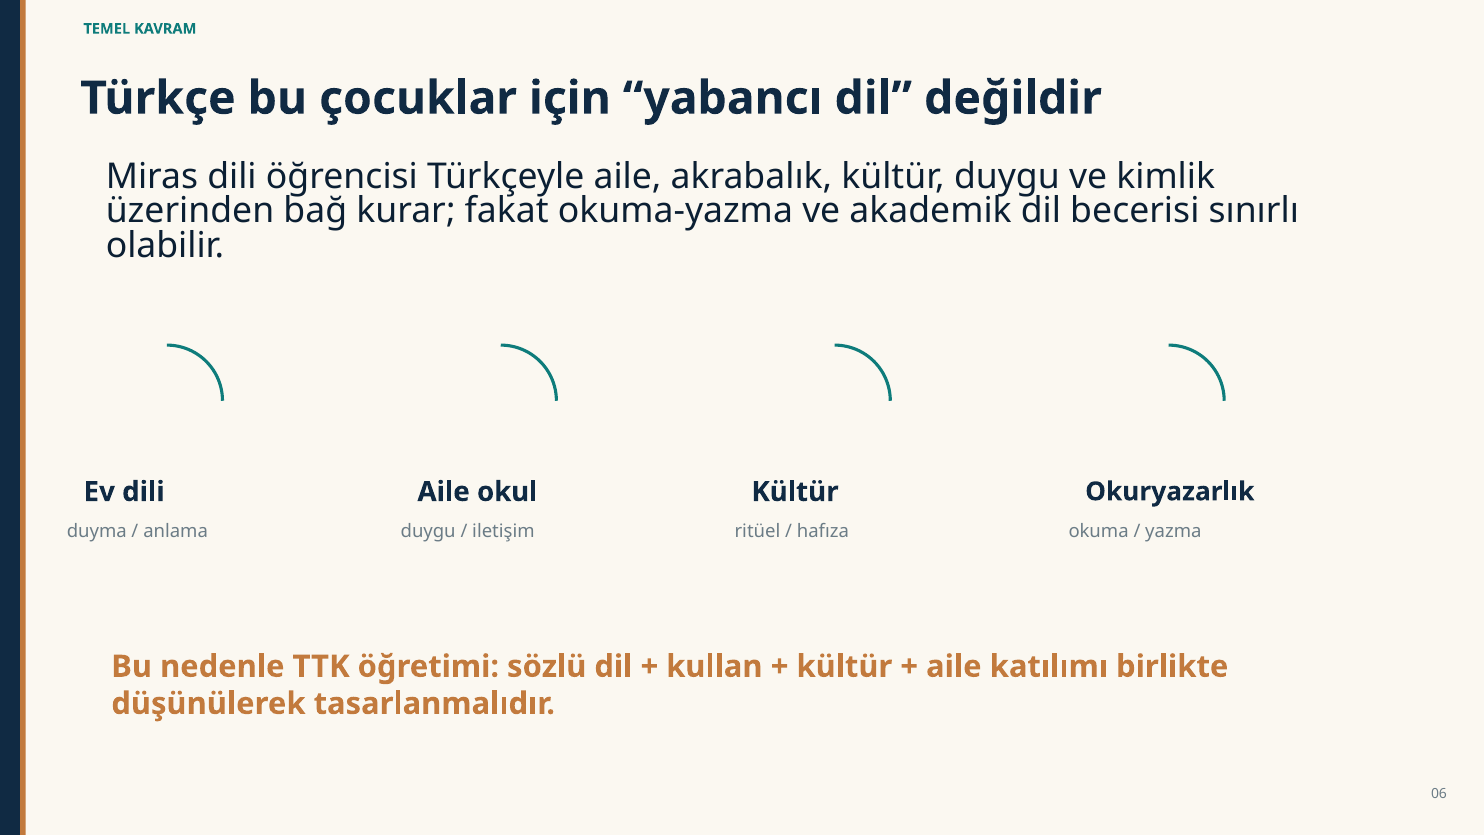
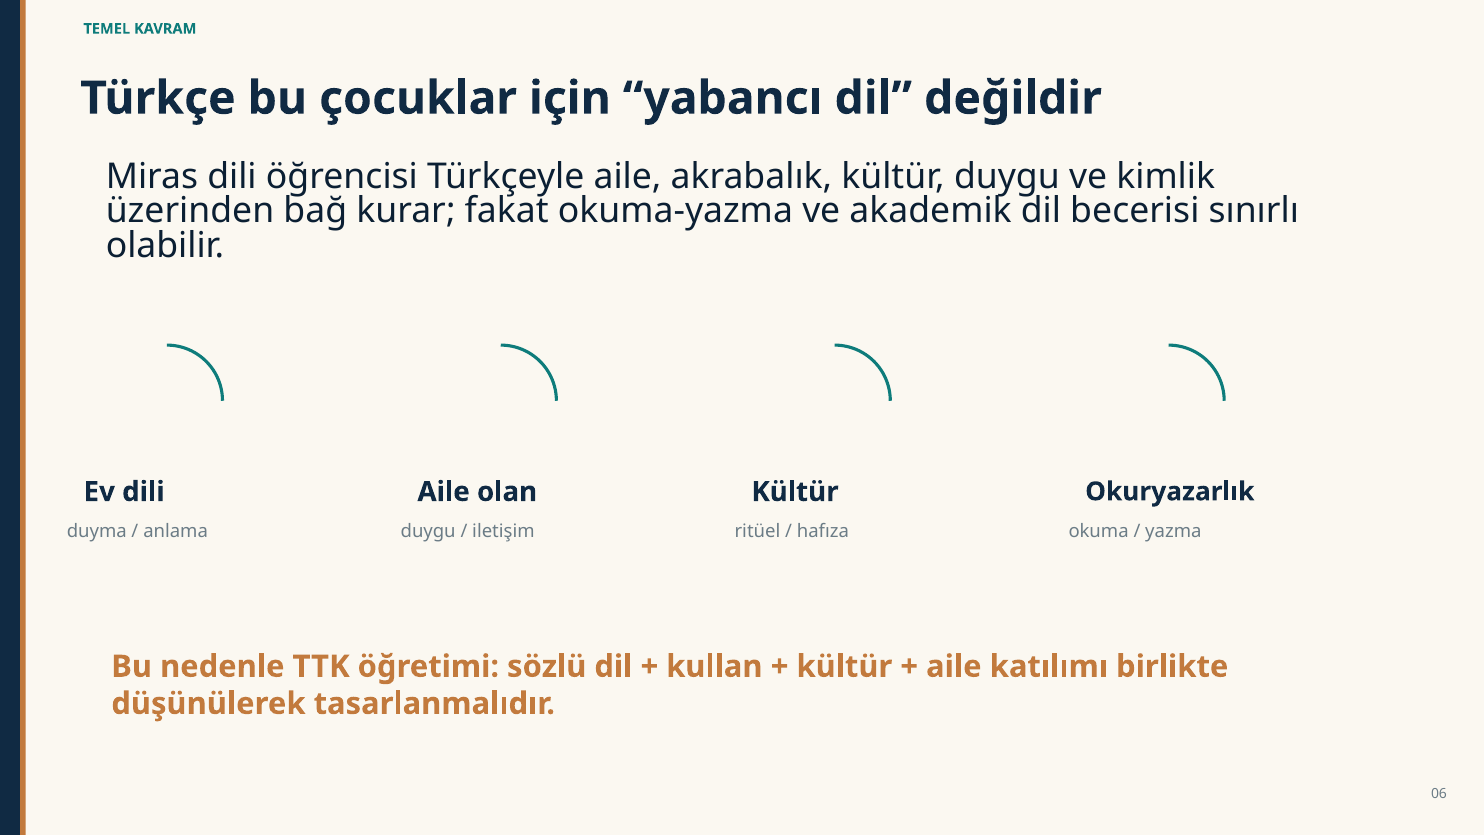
okul: okul -> olan
